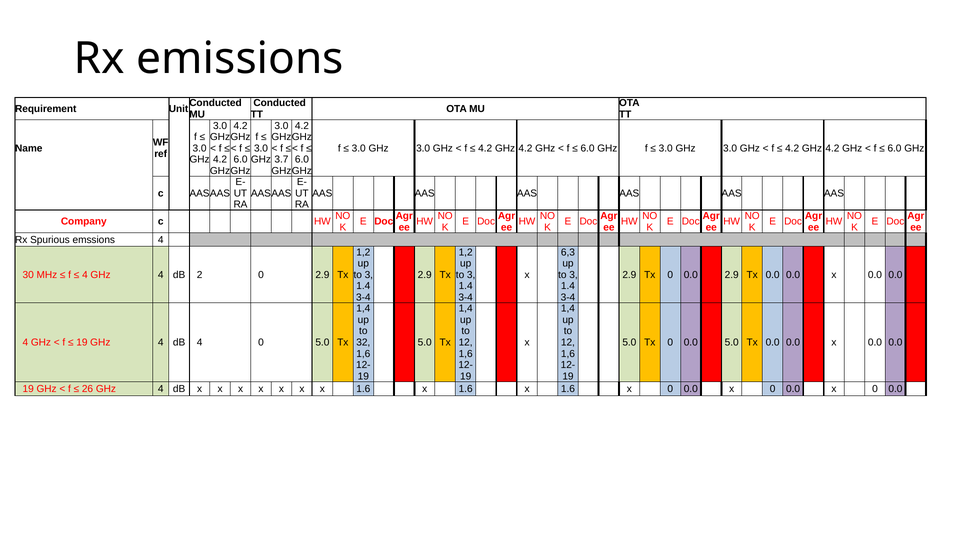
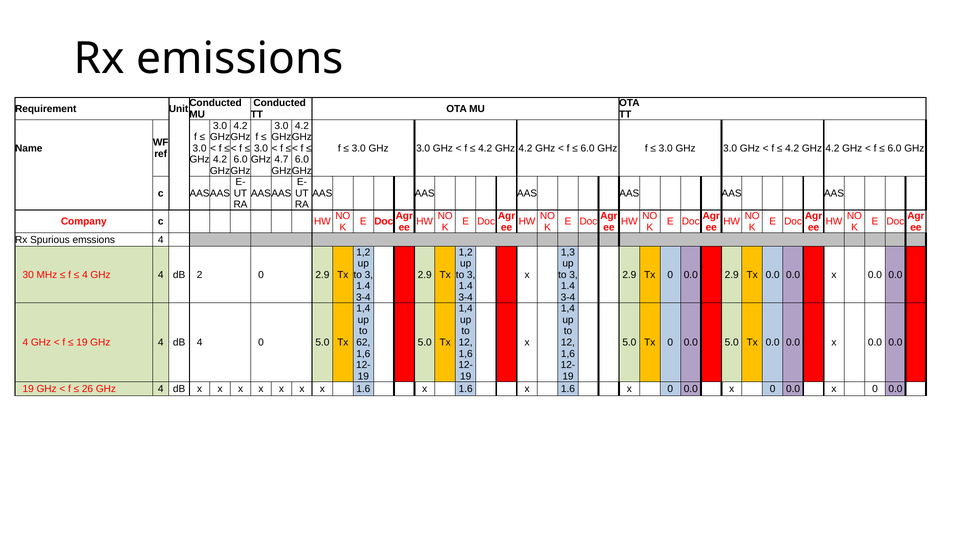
3.7: 3.7 -> 4.7
6,3: 6,3 -> 1,3
32: 32 -> 62
